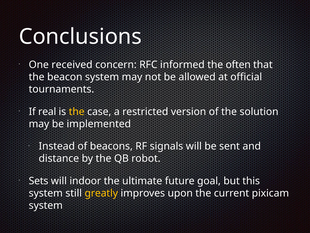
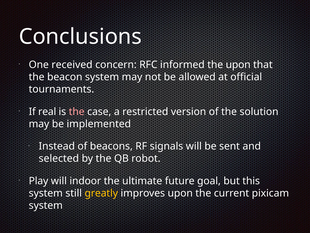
the often: often -> upon
the at (77, 111) colour: yellow -> pink
distance: distance -> selected
Sets: Sets -> Play
